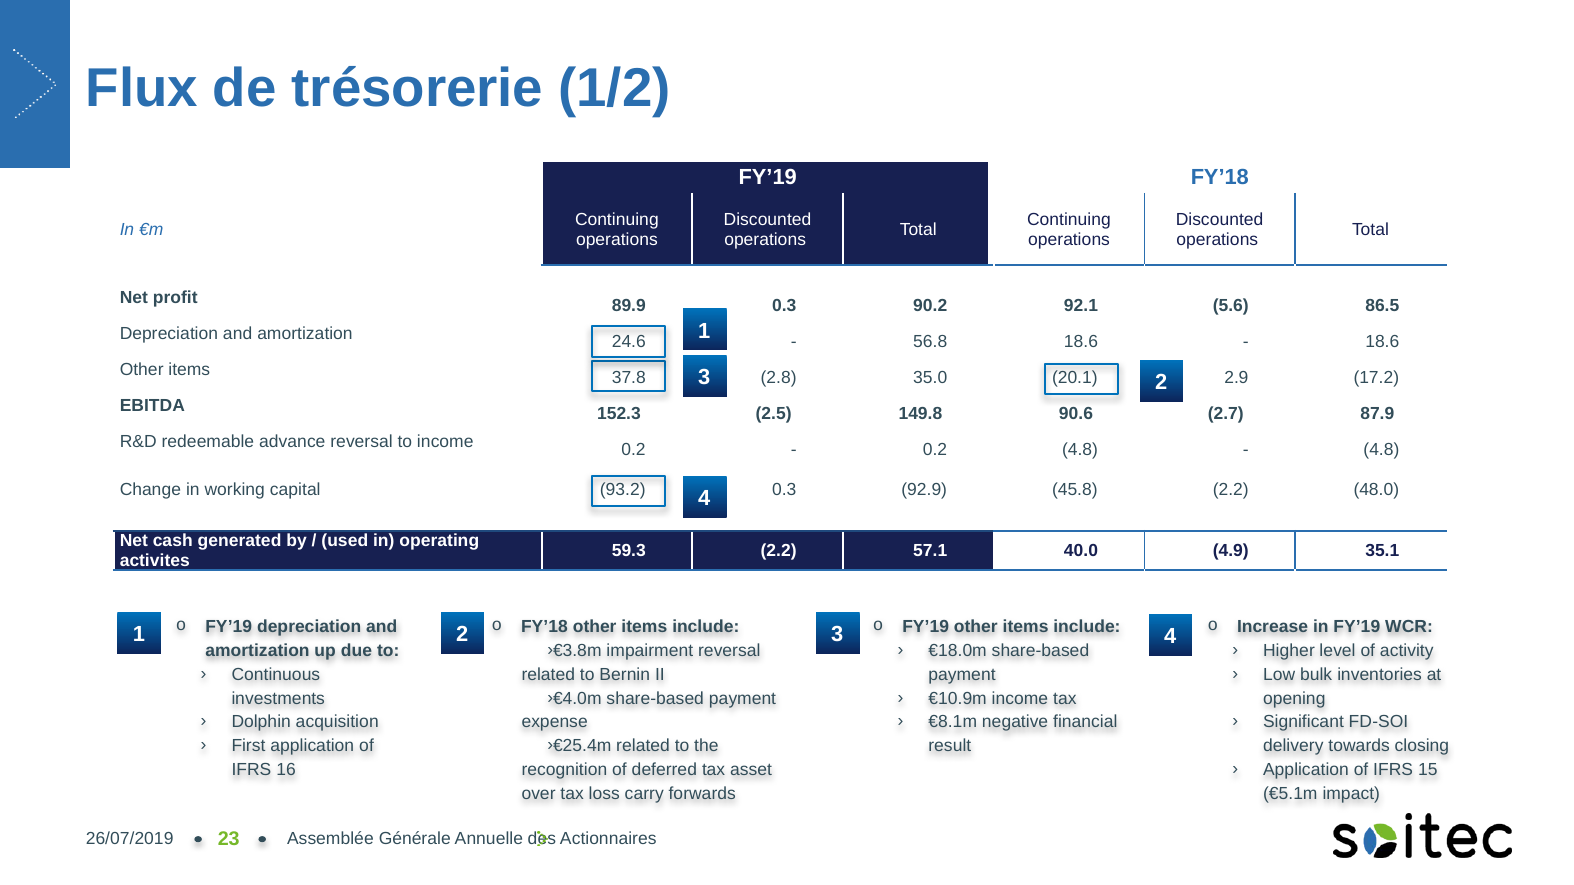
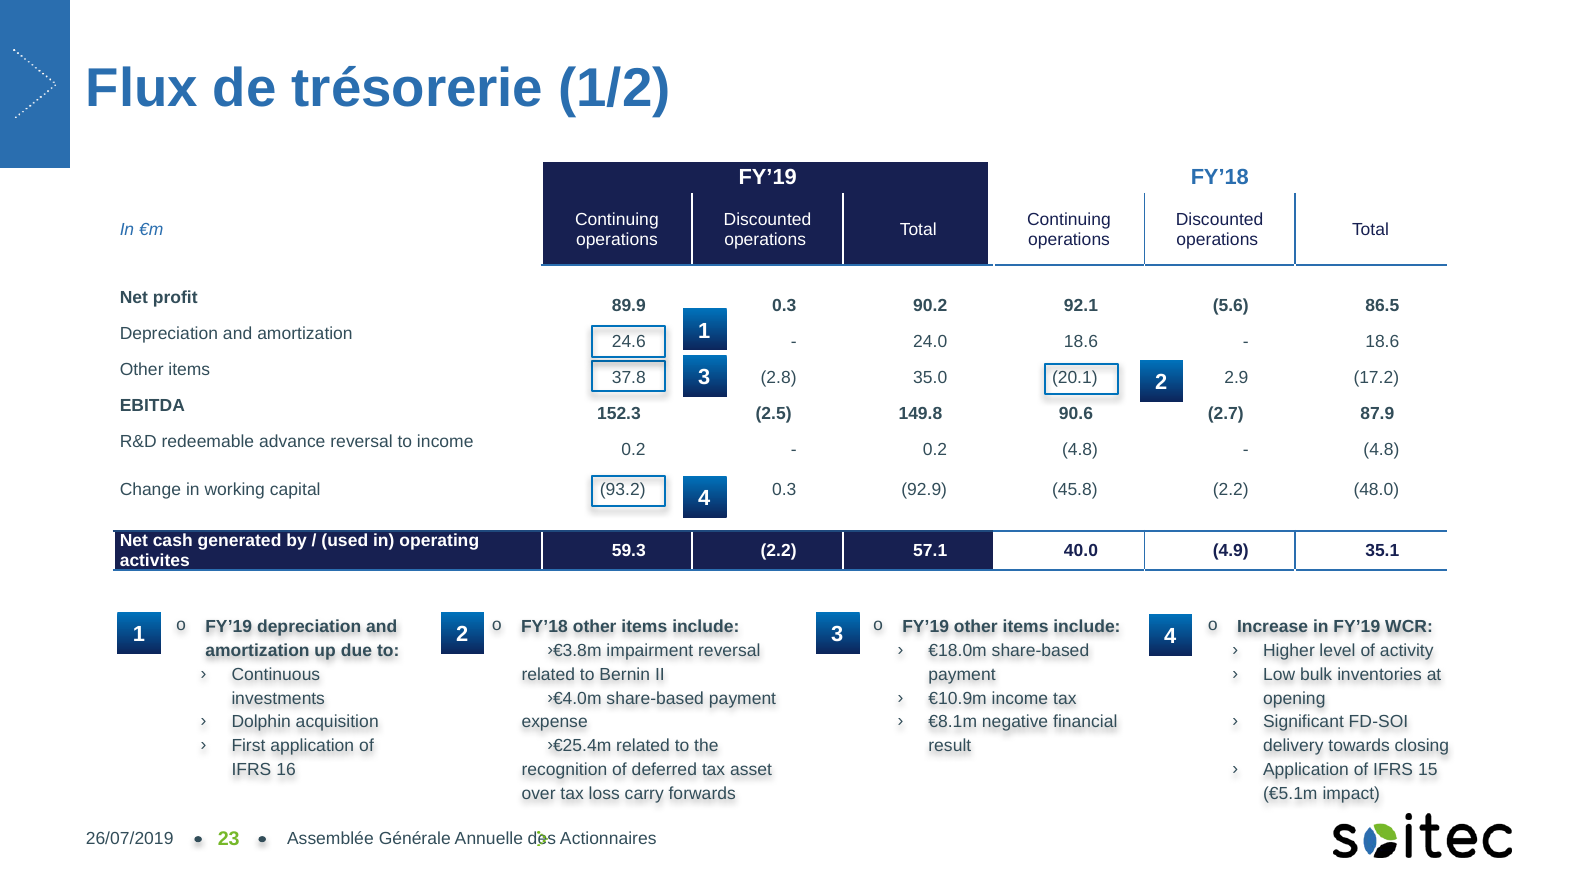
56.8: 56.8 -> 24.0
